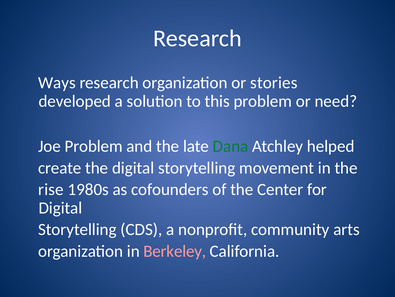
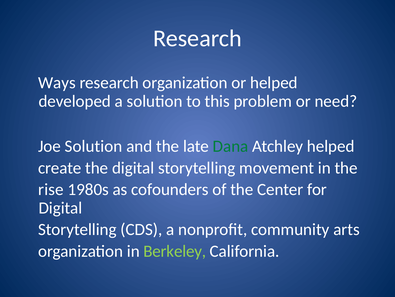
or stories: stories -> helped
Joe Problem: Problem -> Solution
Berkeley colour: pink -> light green
